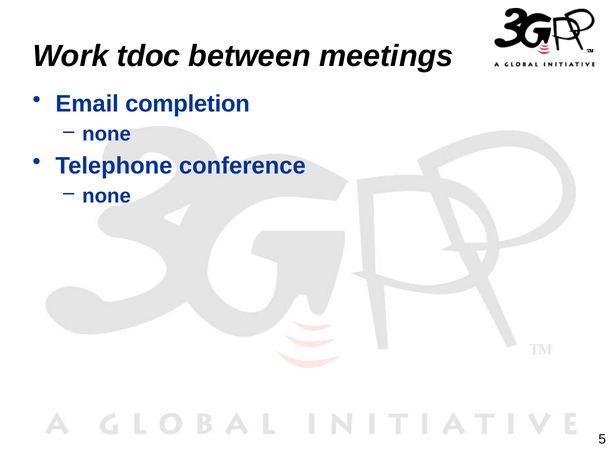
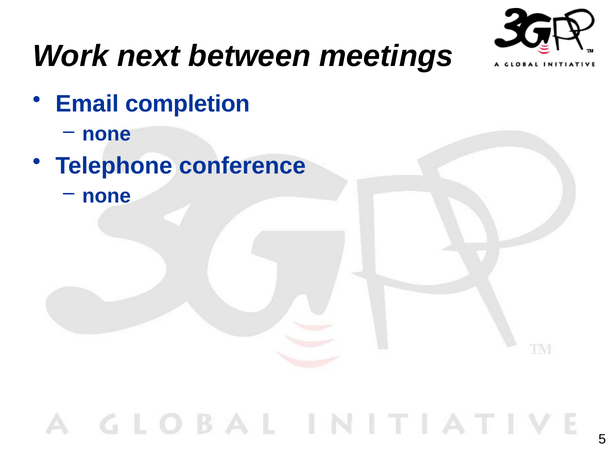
tdoc: tdoc -> next
